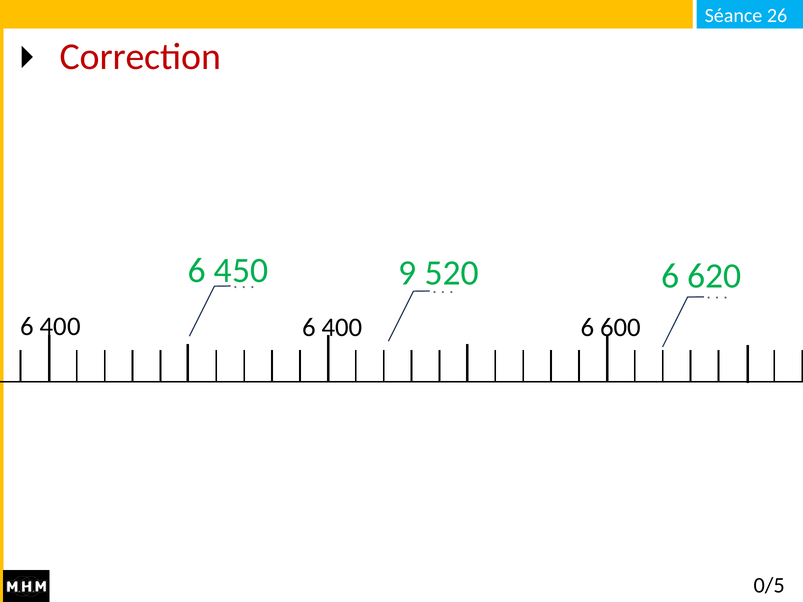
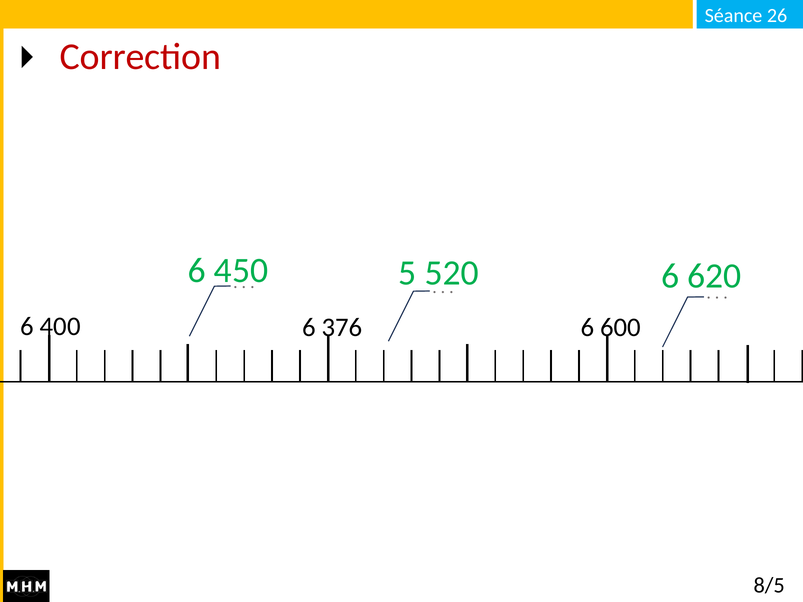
9: 9 -> 5
400 at (342, 327): 400 -> 376
0/5: 0/5 -> 8/5
